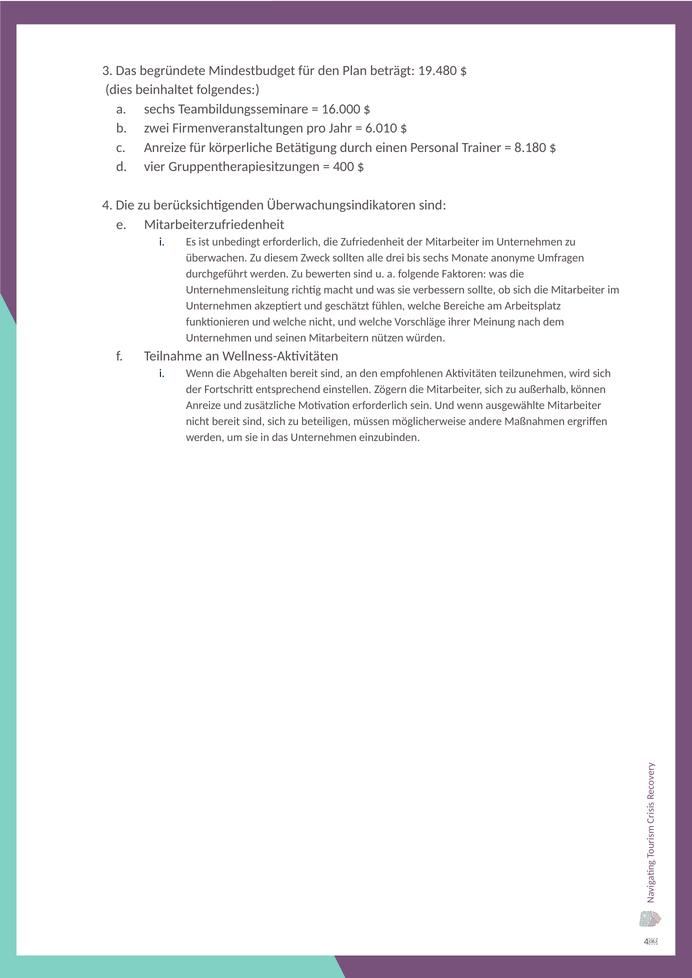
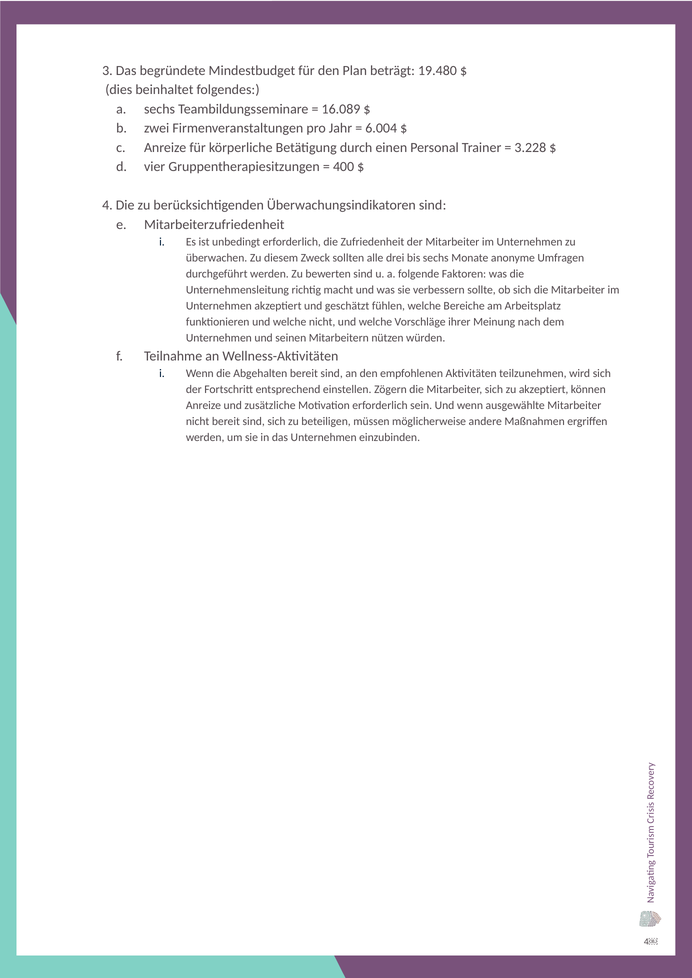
16.000: 16.000 -> 16.089
6.010: 6.010 -> 6.004
8.180: 8.180 -> 3.228
zu außerhalb: außerhalb -> akzeptiert
